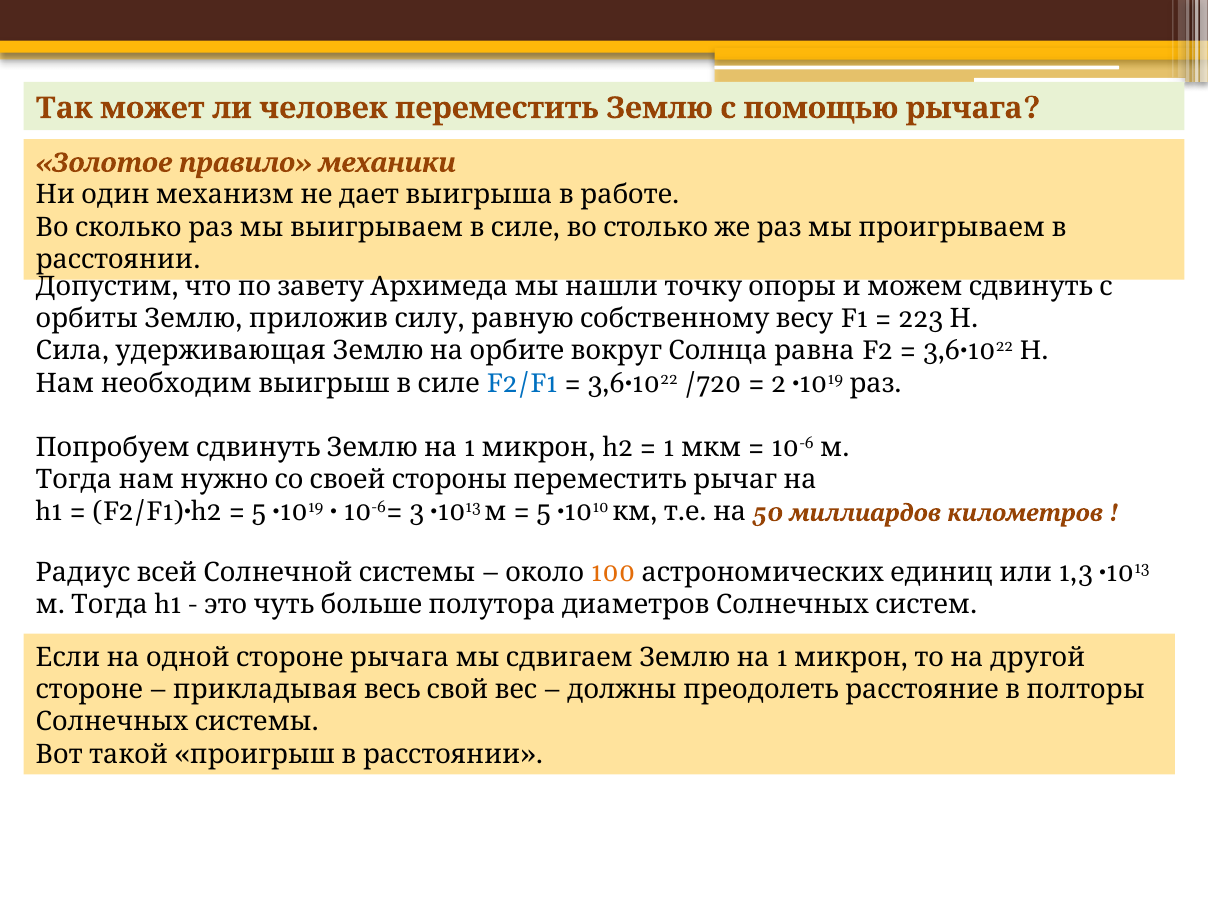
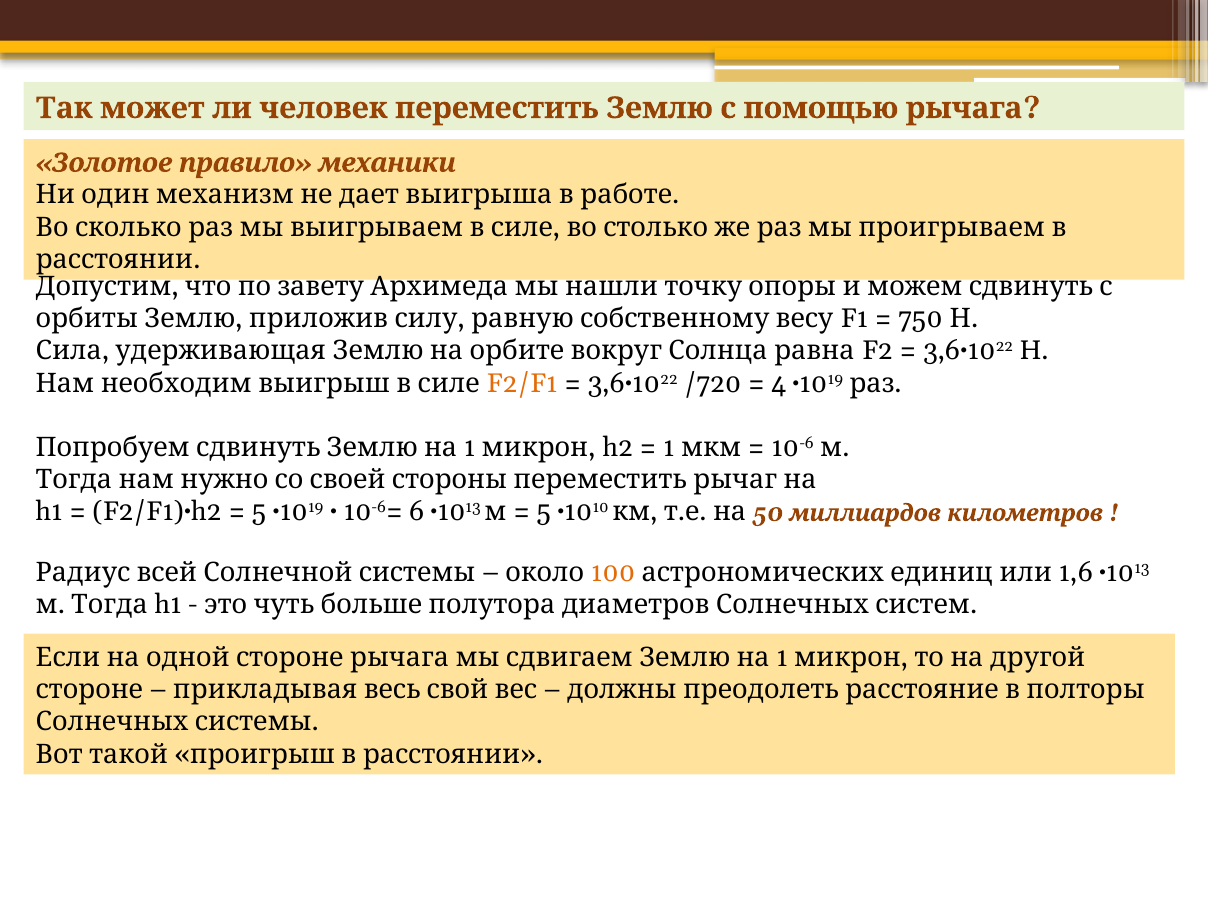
223: 223 -> 750
F2/F1 colour: blue -> orange
2: 2 -> 4
10-6= 3: 3 -> 6
3 at (1086, 572): 3 -> 6
